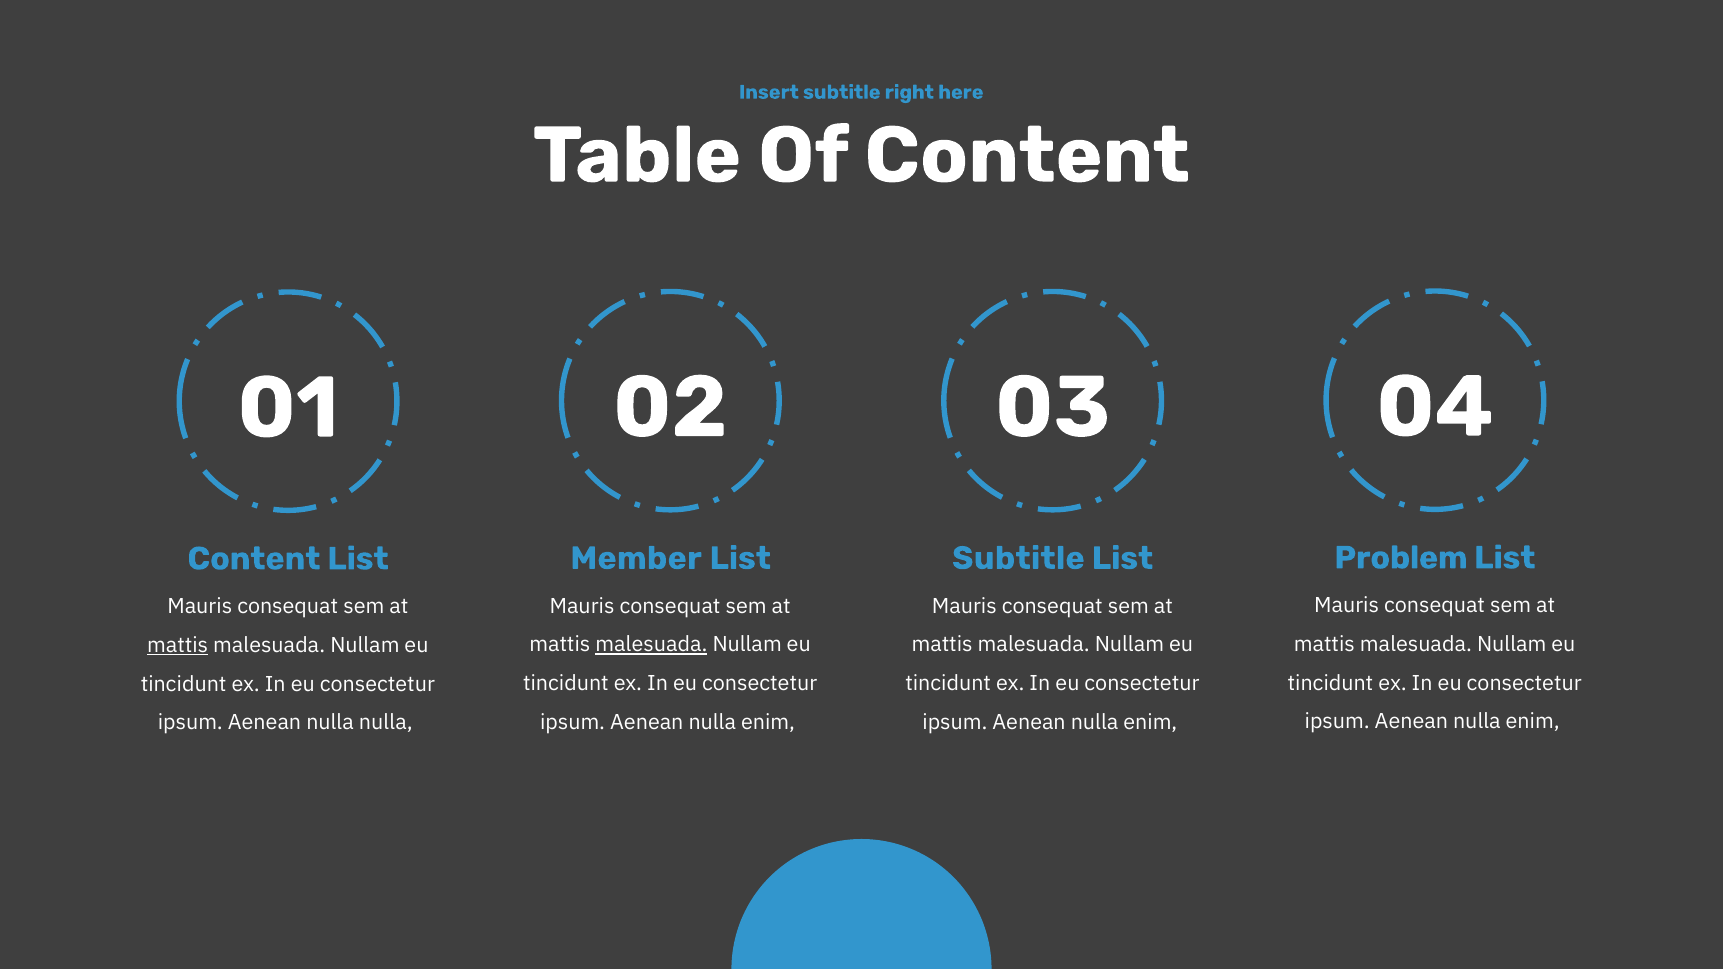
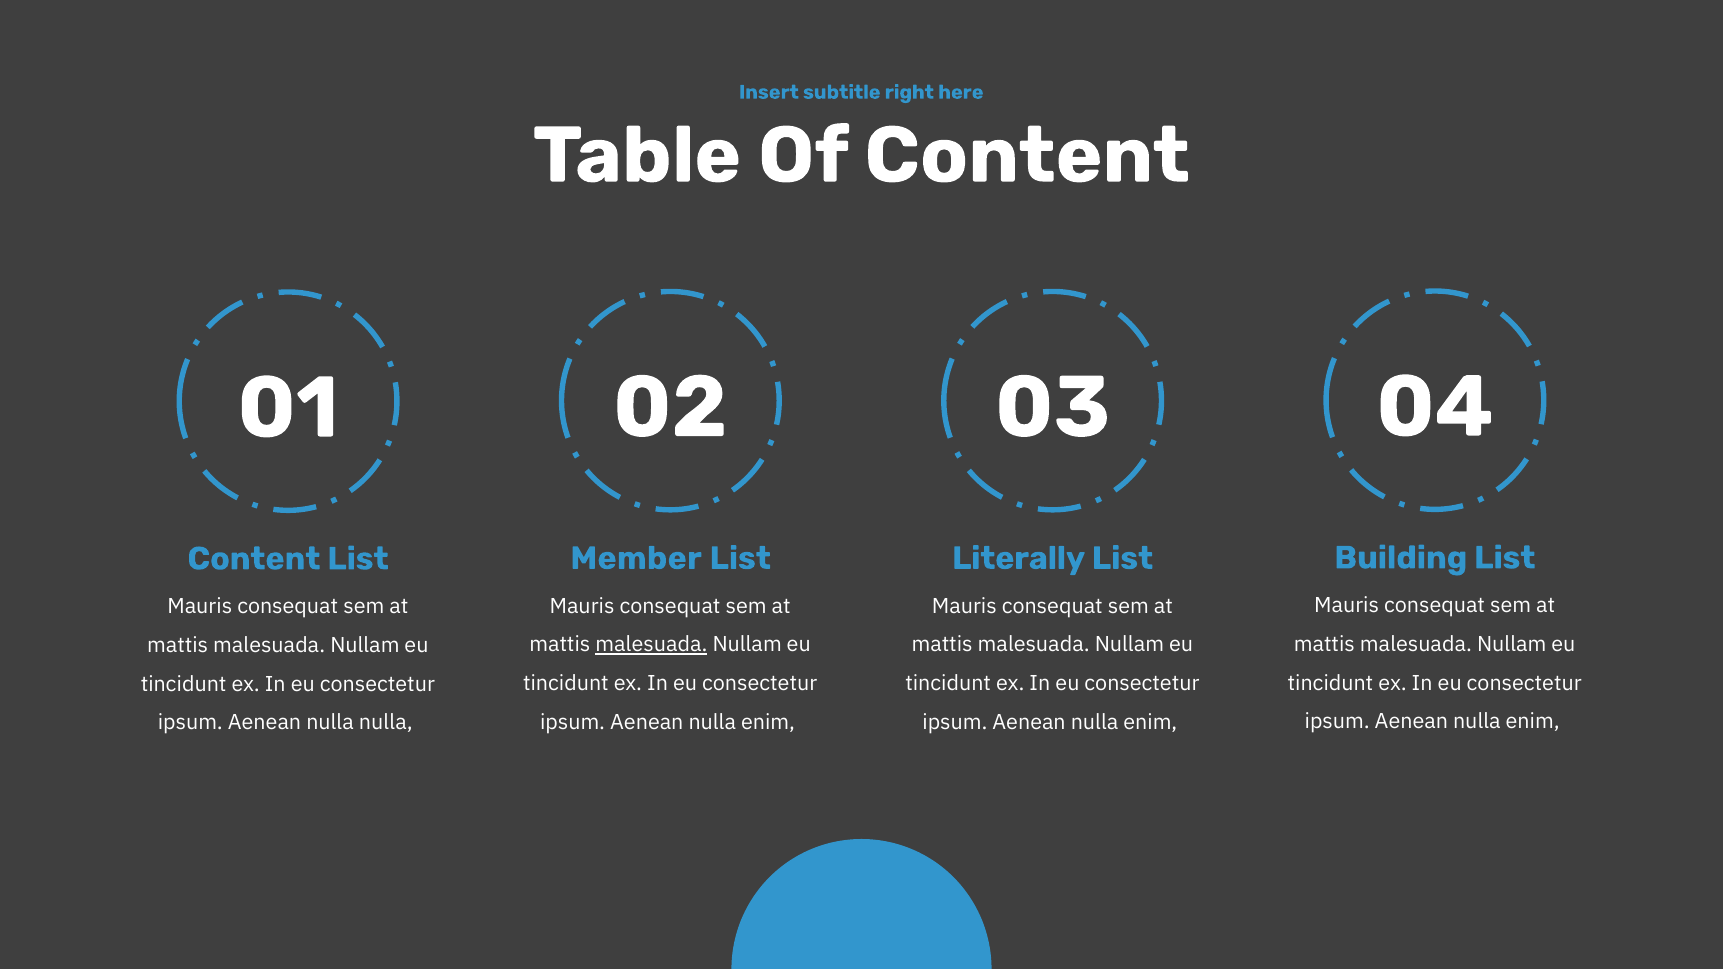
Problem: Problem -> Building
Subtitle at (1018, 558): Subtitle -> Literally
mattis at (178, 645) underline: present -> none
